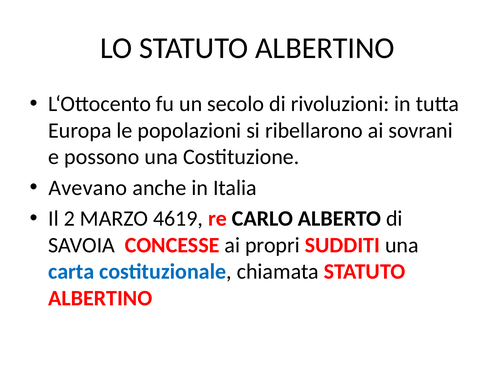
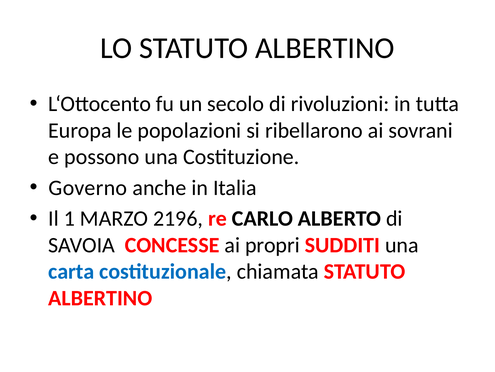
Avevano: Avevano -> Governo
2: 2 -> 1
4619: 4619 -> 2196
